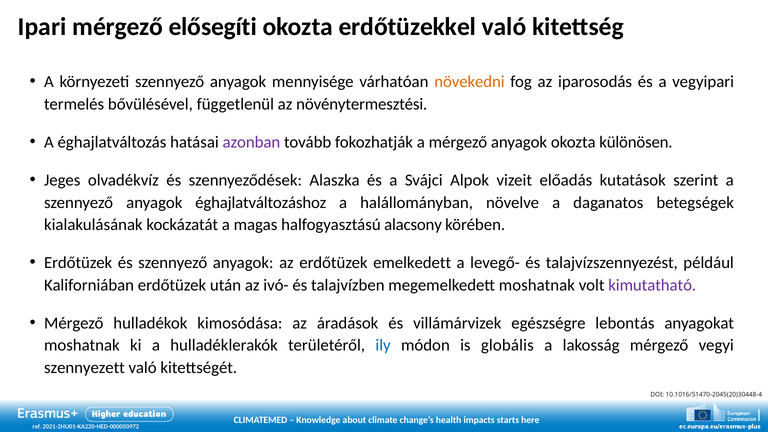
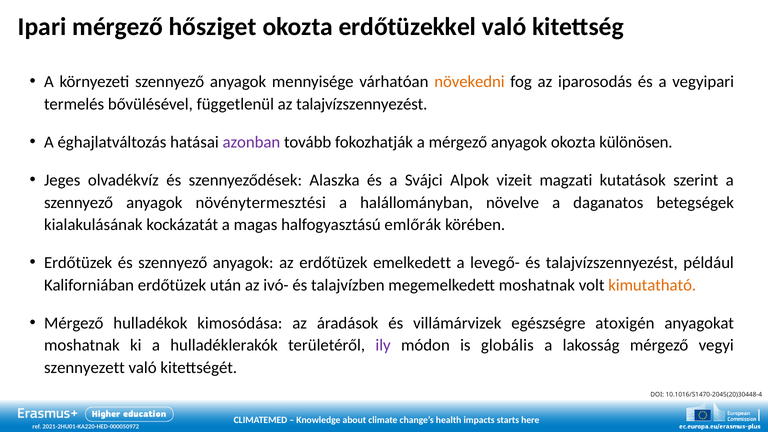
elősegíti: elősegíti -> hősziget
az növénytermesztési: növénytermesztési -> talajvízszennyezést
előadás: előadás -> magzati
éghajlatváltozáshoz: éghajlatváltozáshoz -> növénytermesztési
alacsony: alacsony -> emlőrák
kimutatható colour: purple -> orange
lebontás: lebontás -> atoxigén
ily colour: blue -> purple
